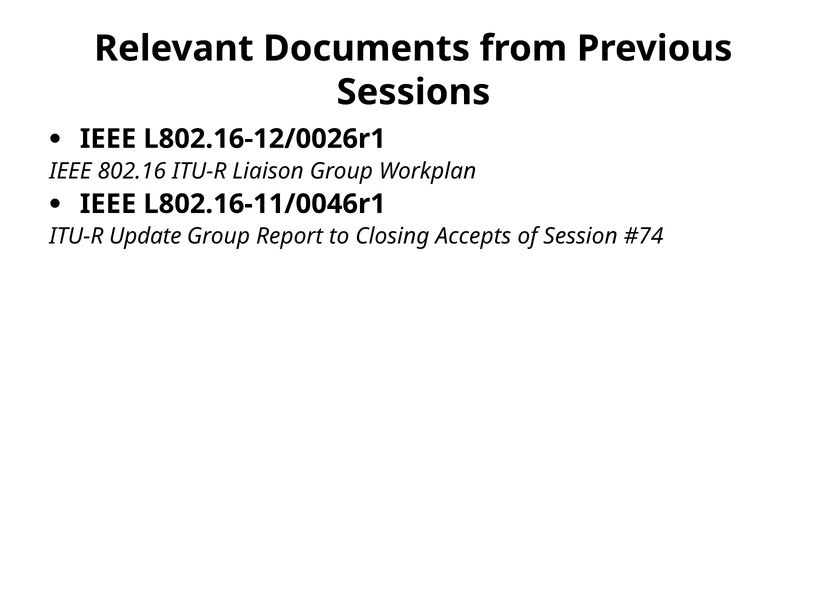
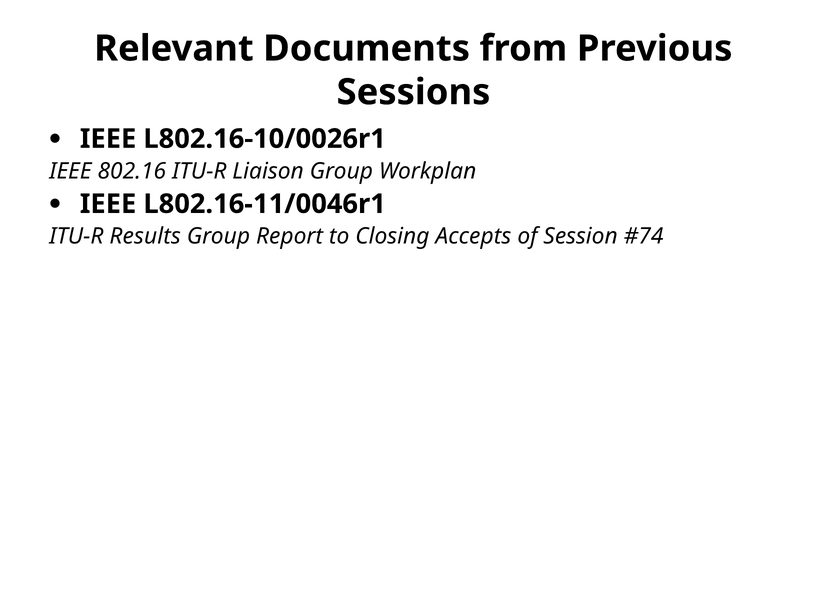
L802.16-12/0026r1: L802.16-12/0026r1 -> L802.16-10/0026r1
Update: Update -> Results
